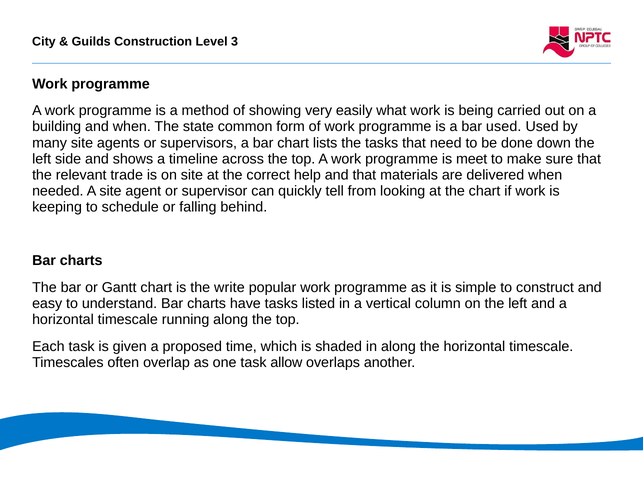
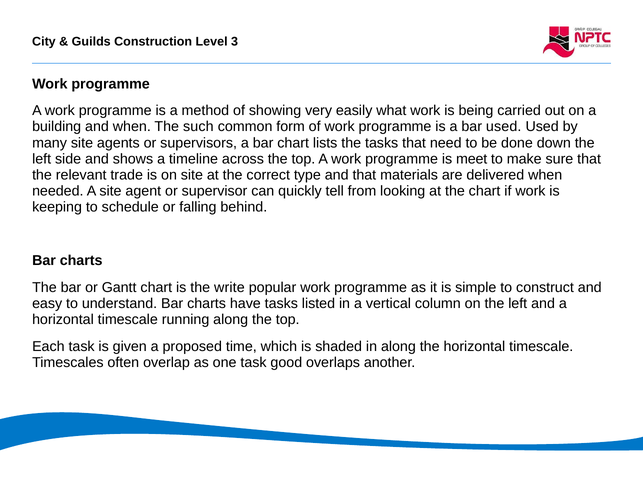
state: state -> such
help: help -> type
allow: allow -> good
